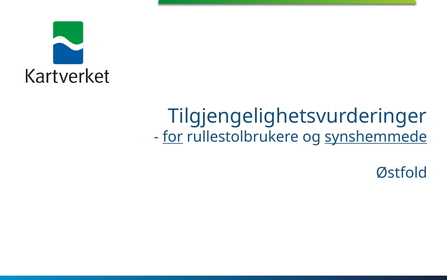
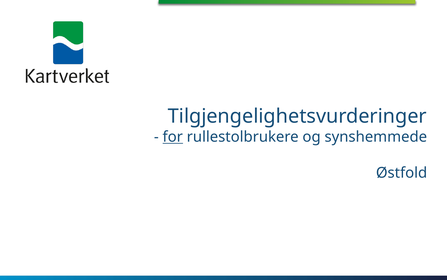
synshemmede underline: present -> none
